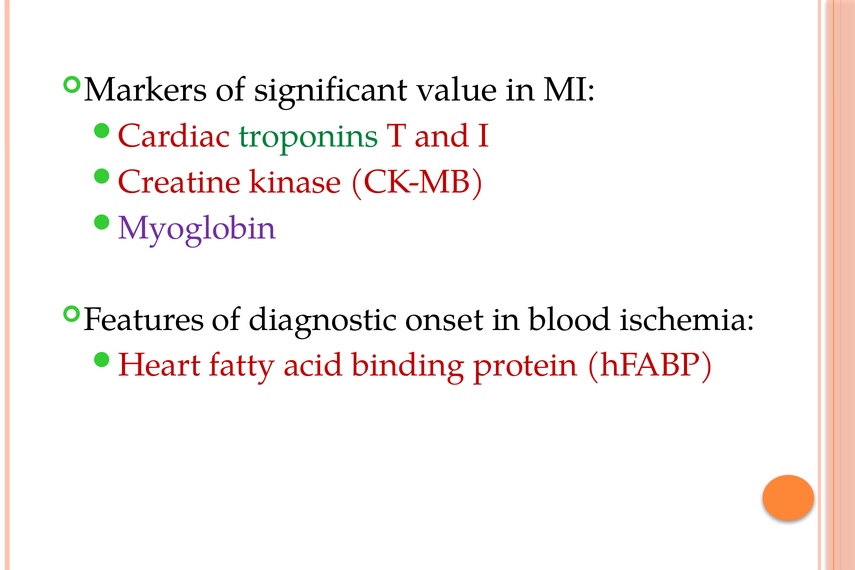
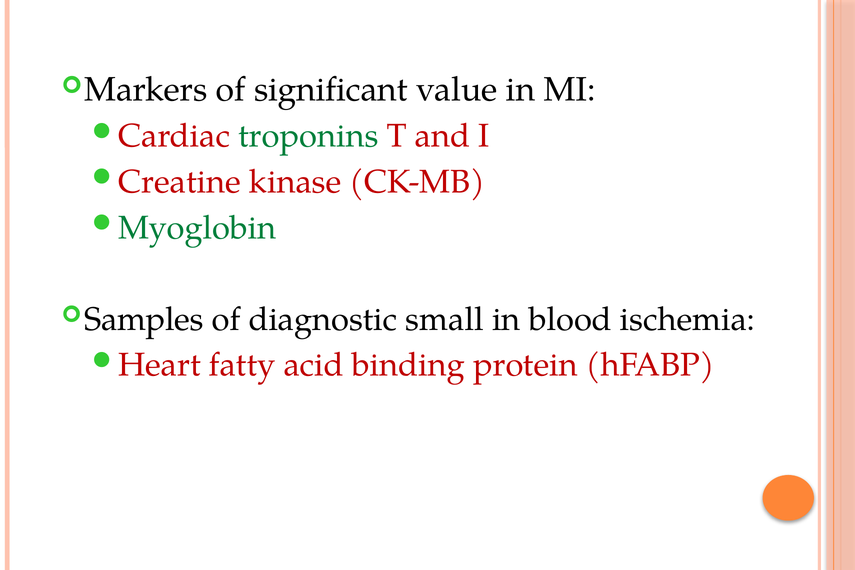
Myoglobin colour: purple -> green
Features: Features -> Samples
onset: onset -> small
